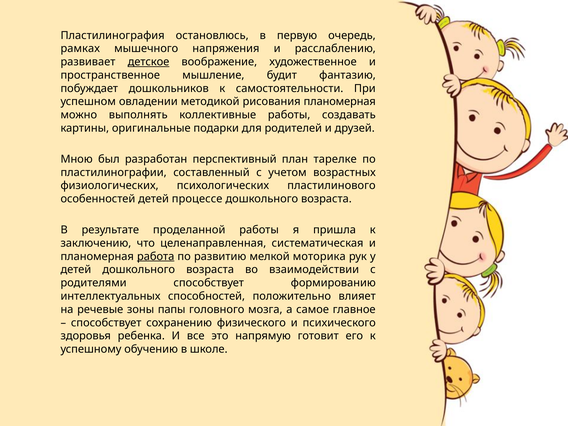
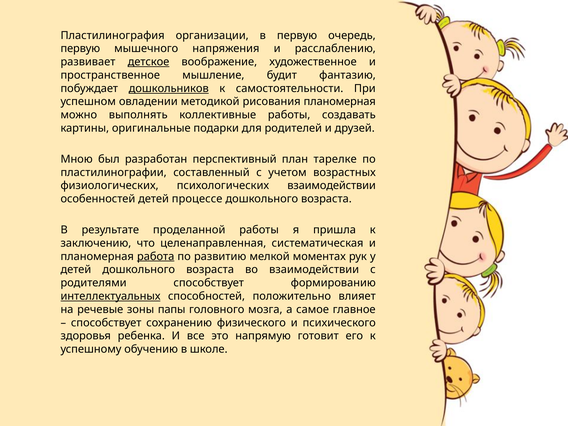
остановлюсь: остановлюсь -> организации
рамках at (80, 49): рамках -> первую
дошкольников underline: none -> present
психологических пластилинового: пластилинового -> взаимодействии
моторика: моторика -> моментах
интеллектуальных underline: none -> present
